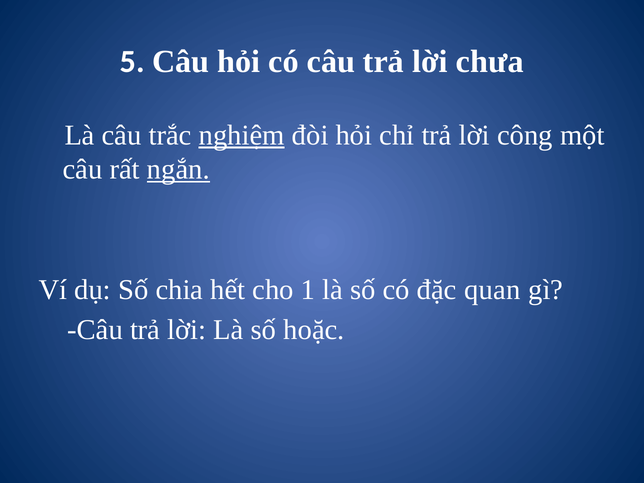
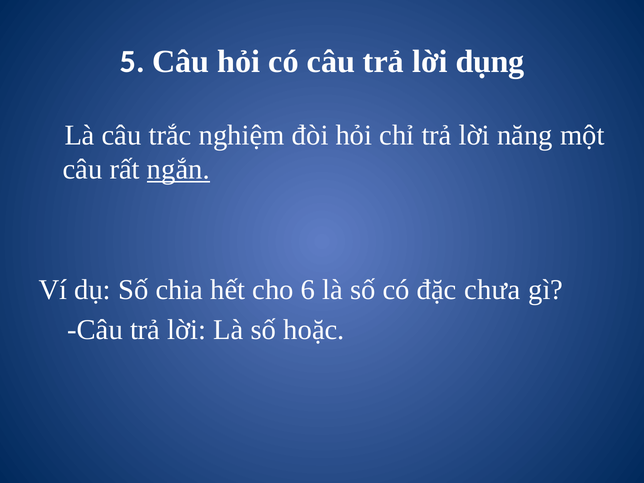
chưa: chưa -> dụng
nghiệm underline: present -> none
công: công -> năng
1: 1 -> 6
quan: quan -> chưa
